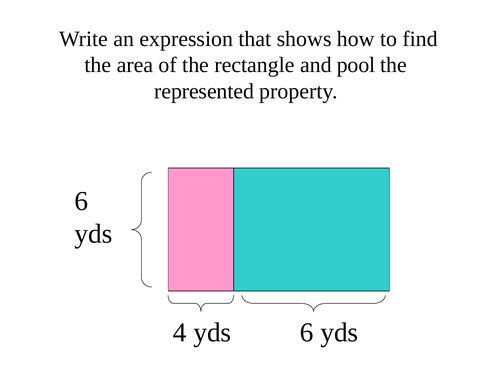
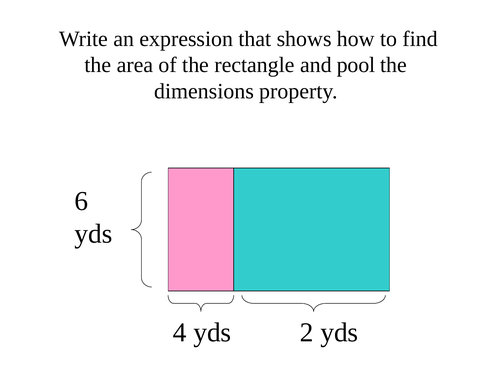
represented: represented -> dimensions
yds 6: 6 -> 2
